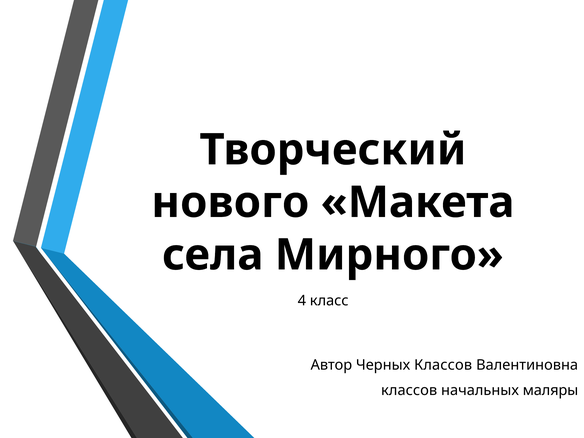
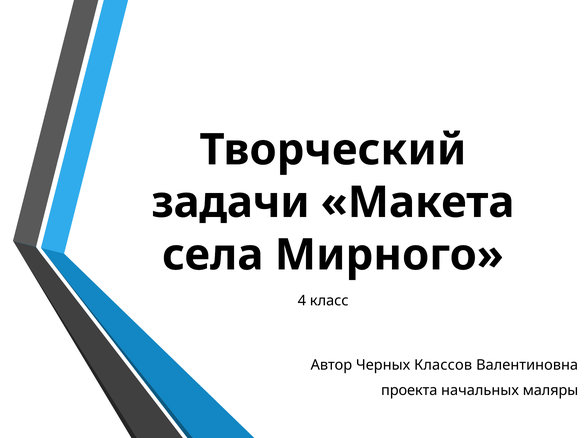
нового: нового -> задачи
классов at (409, 390): классов -> проекта
